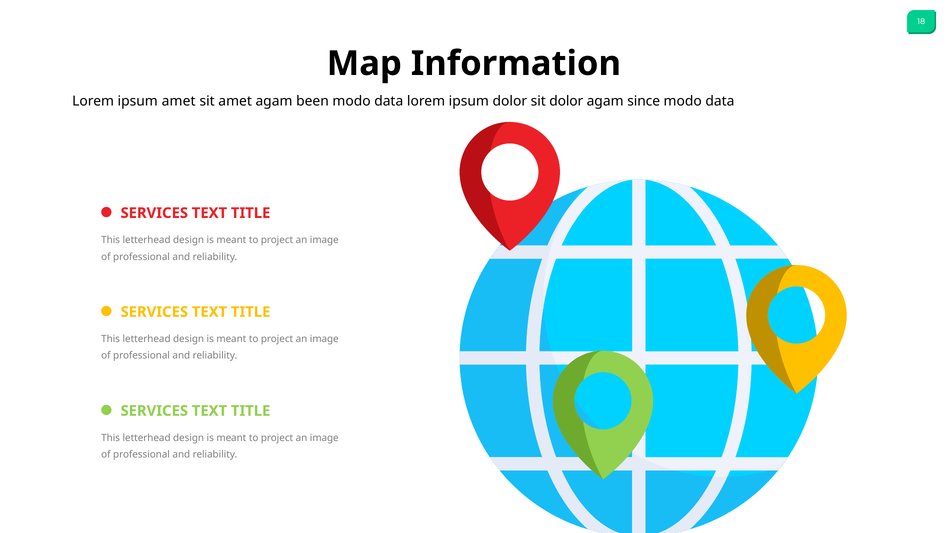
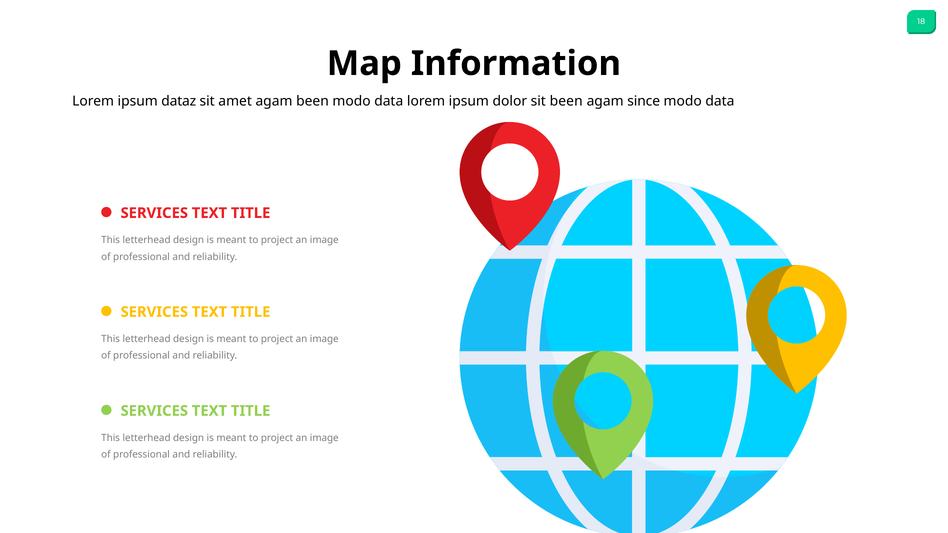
ipsum amet: amet -> dataz
sit dolor: dolor -> been
